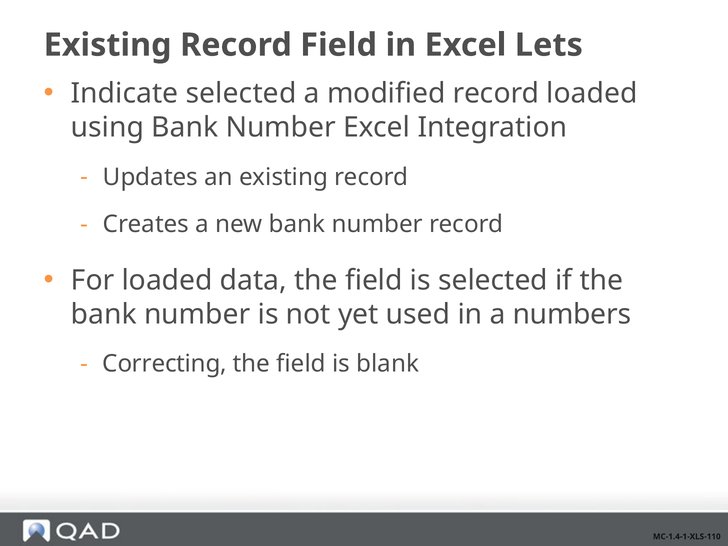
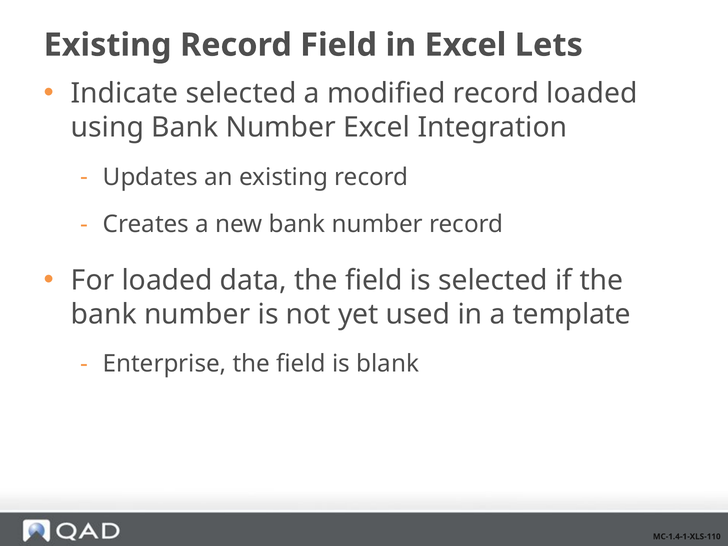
numbers: numbers -> template
Correcting: Correcting -> Enterprise
